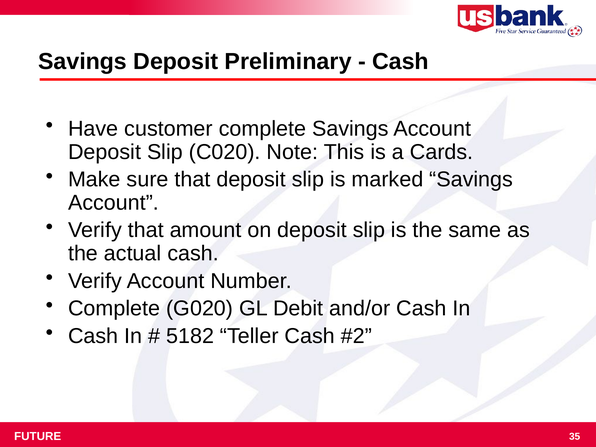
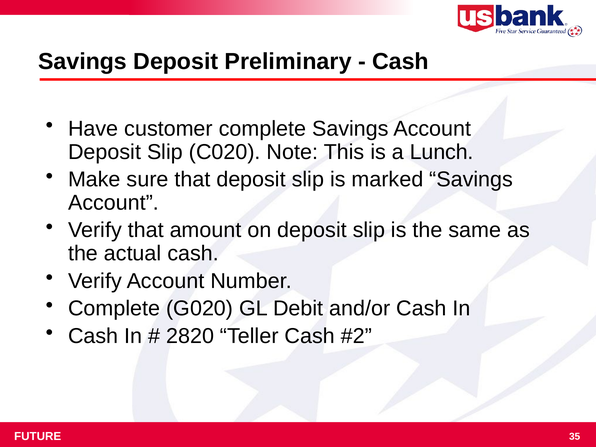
Cards: Cards -> Lunch
5182: 5182 -> 2820
